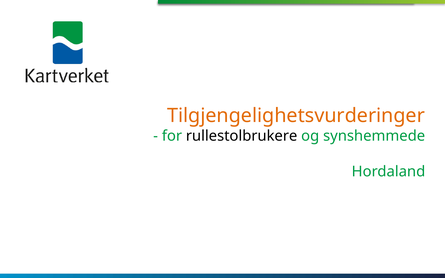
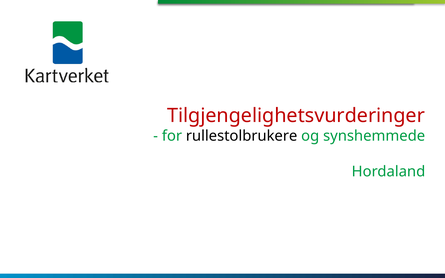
Tilgjengelighetsvurderinger colour: orange -> red
